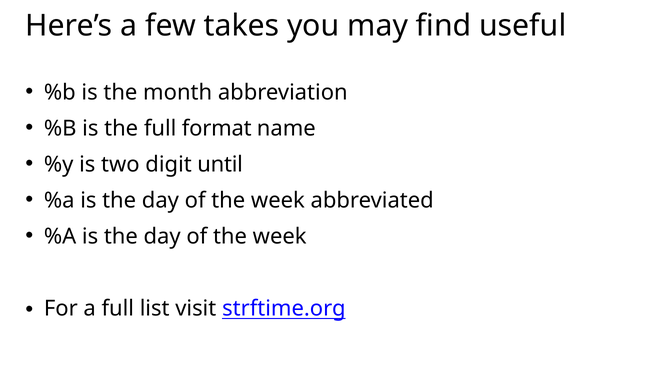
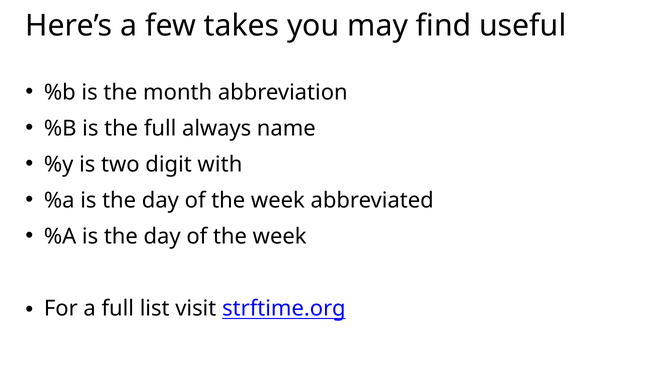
format: format -> always
until: until -> with
